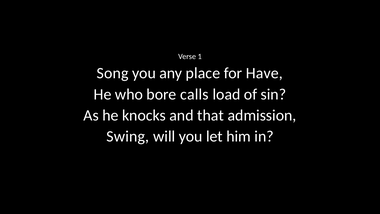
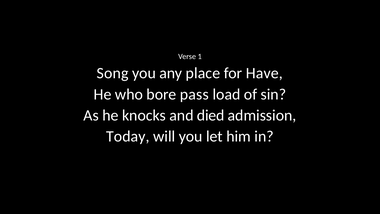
calls: calls -> pass
that: that -> died
Swing: Swing -> Today
